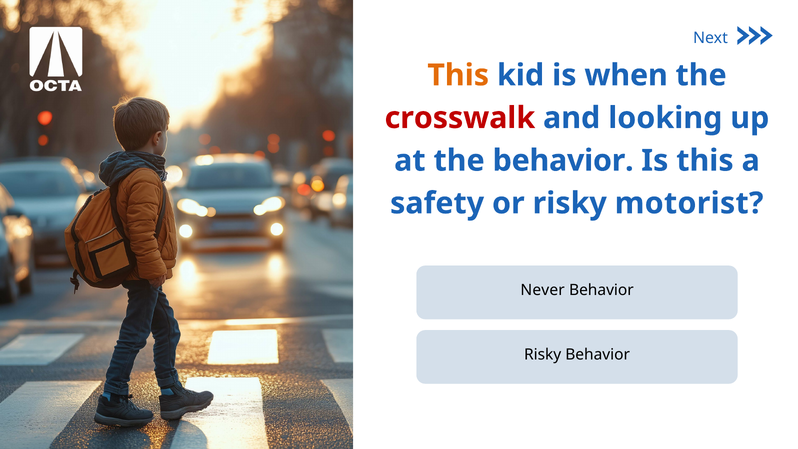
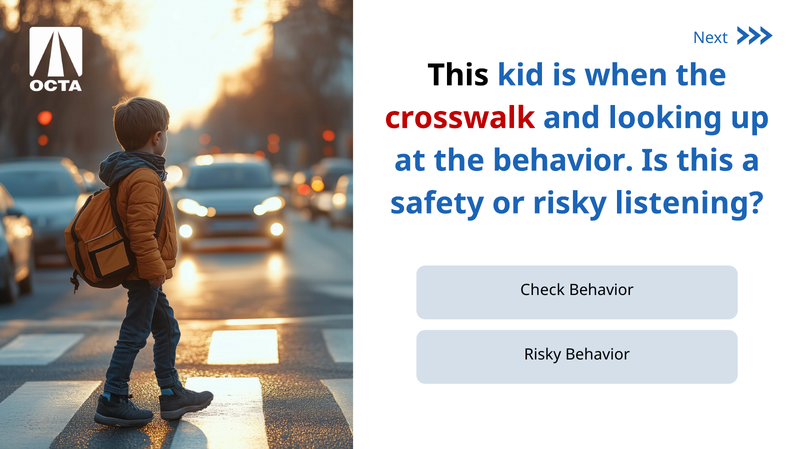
This at (458, 75) colour: orange -> black
motorist: motorist -> listening
Never: Never -> Check
